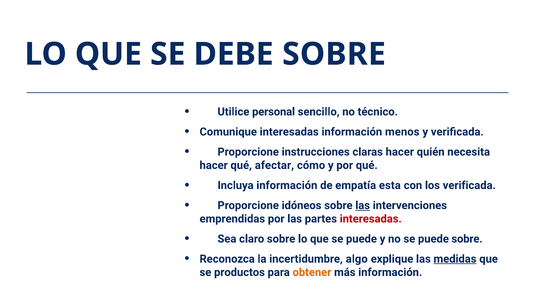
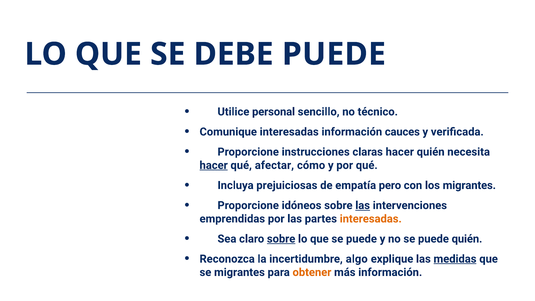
DEBE SOBRE: SOBRE -> PUEDE
menos: menos -> cauces
hacer at (214, 165) underline: none -> present
información at (287, 185): información -> prejuiciosas
esta: esta -> pero
los verificada: verificada -> migrantes
interesadas at (371, 219) colour: red -> orange
sobre at (281, 239) underline: none -> present
puede sobre: sobre -> quién
se productos: productos -> migrantes
